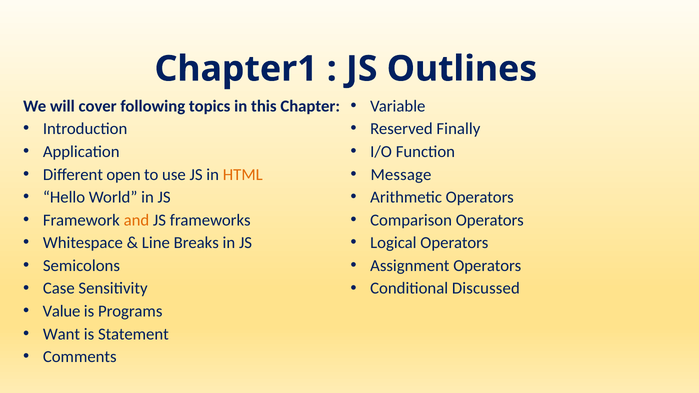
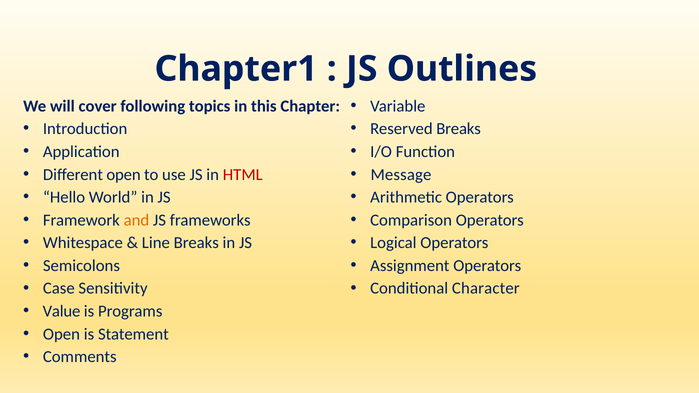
Reserved Finally: Finally -> Breaks
HTML colour: orange -> red
Discussed: Discussed -> Character
Want at (61, 334): Want -> Open
